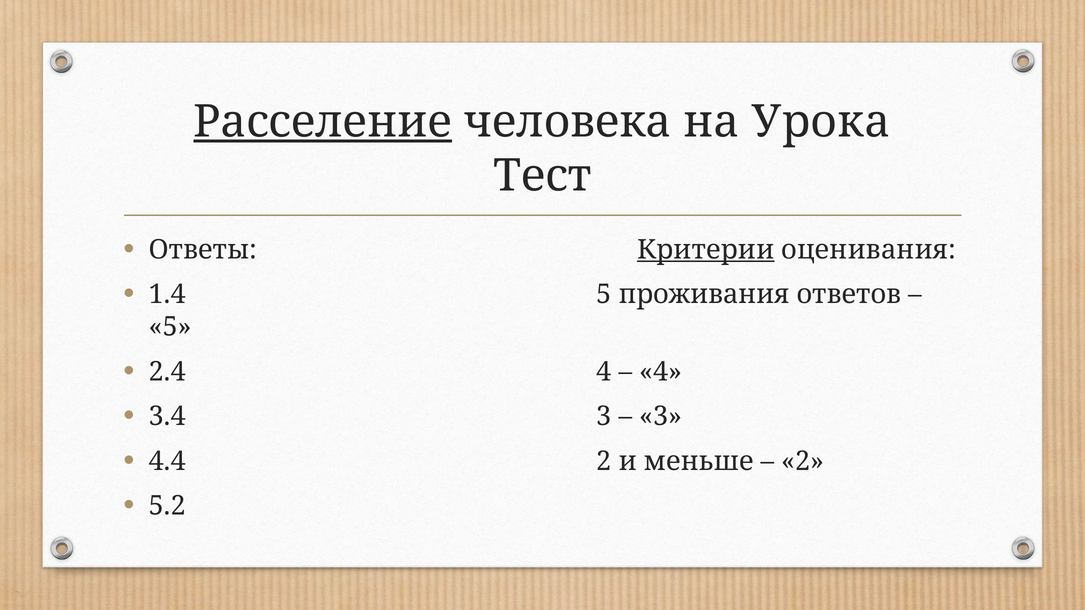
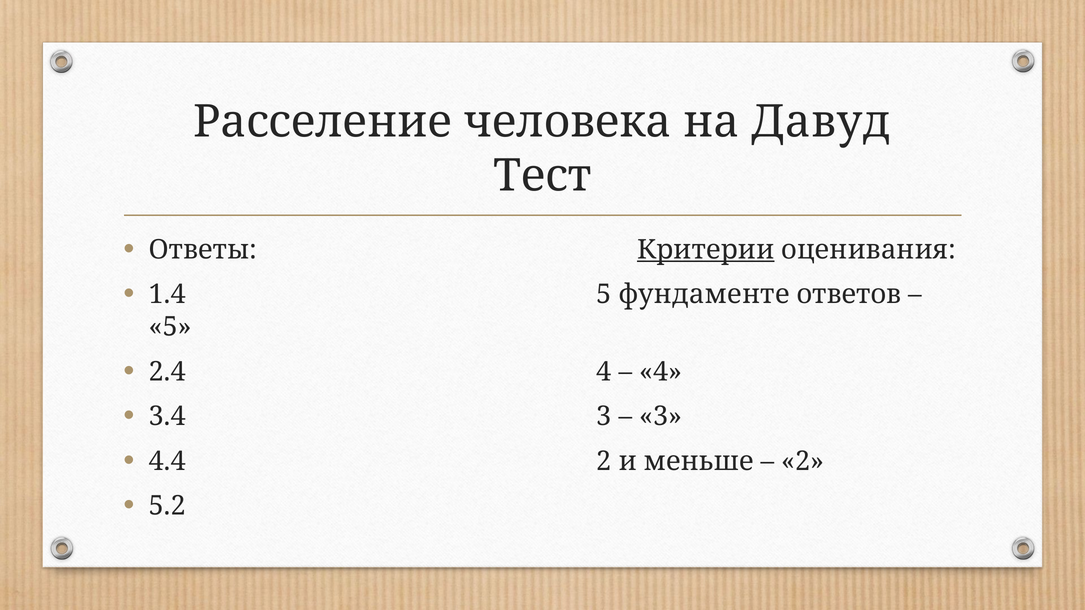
Расселение underline: present -> none
Урока: Урока -> Давуд
проживания: проживания -> фундаменте
